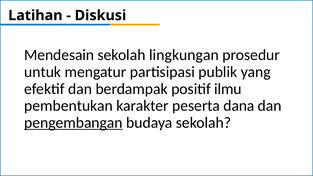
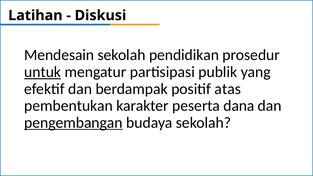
lingkungan: lingkungan -> pendidikan
untuk underline: none -> present
ilmu: ilmu -> atas
